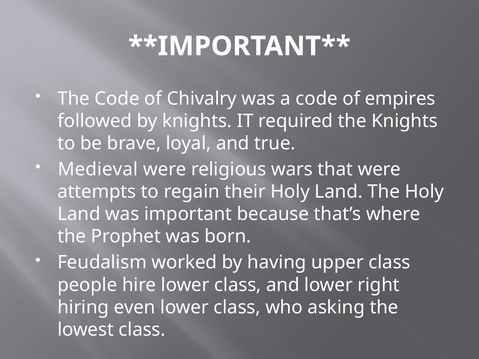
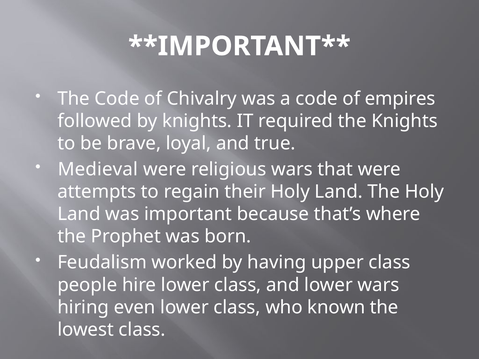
lower right: right -> wars
asking: asking -> known
